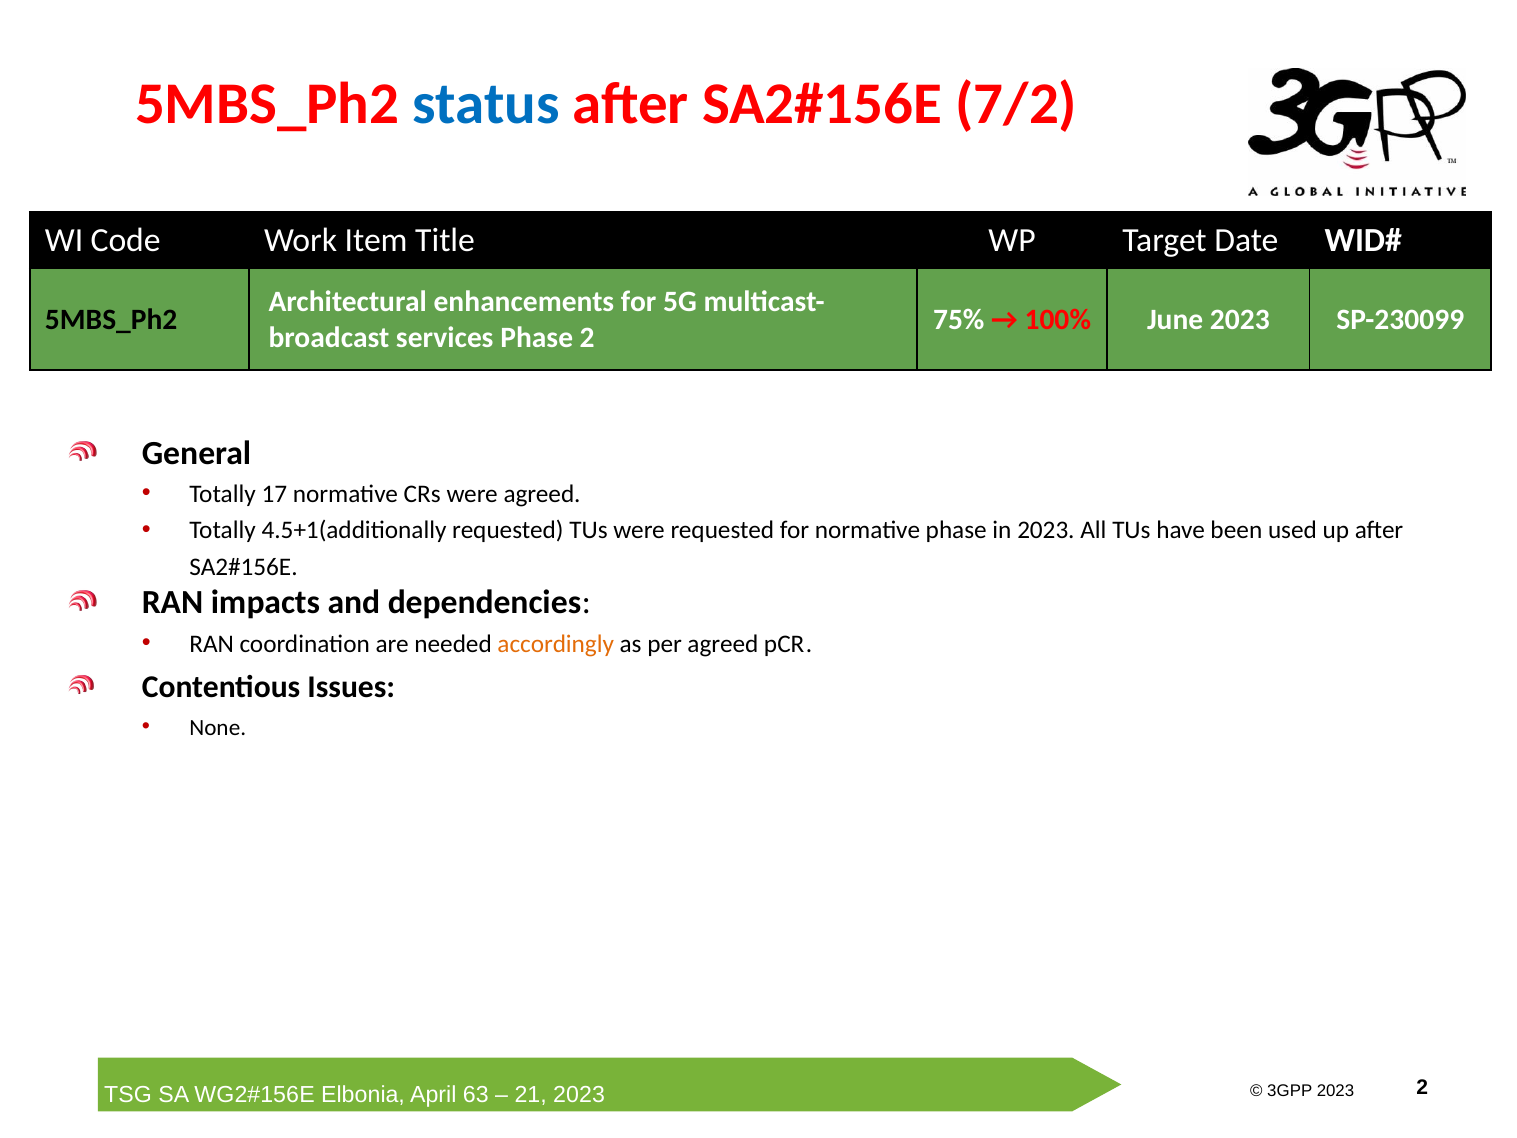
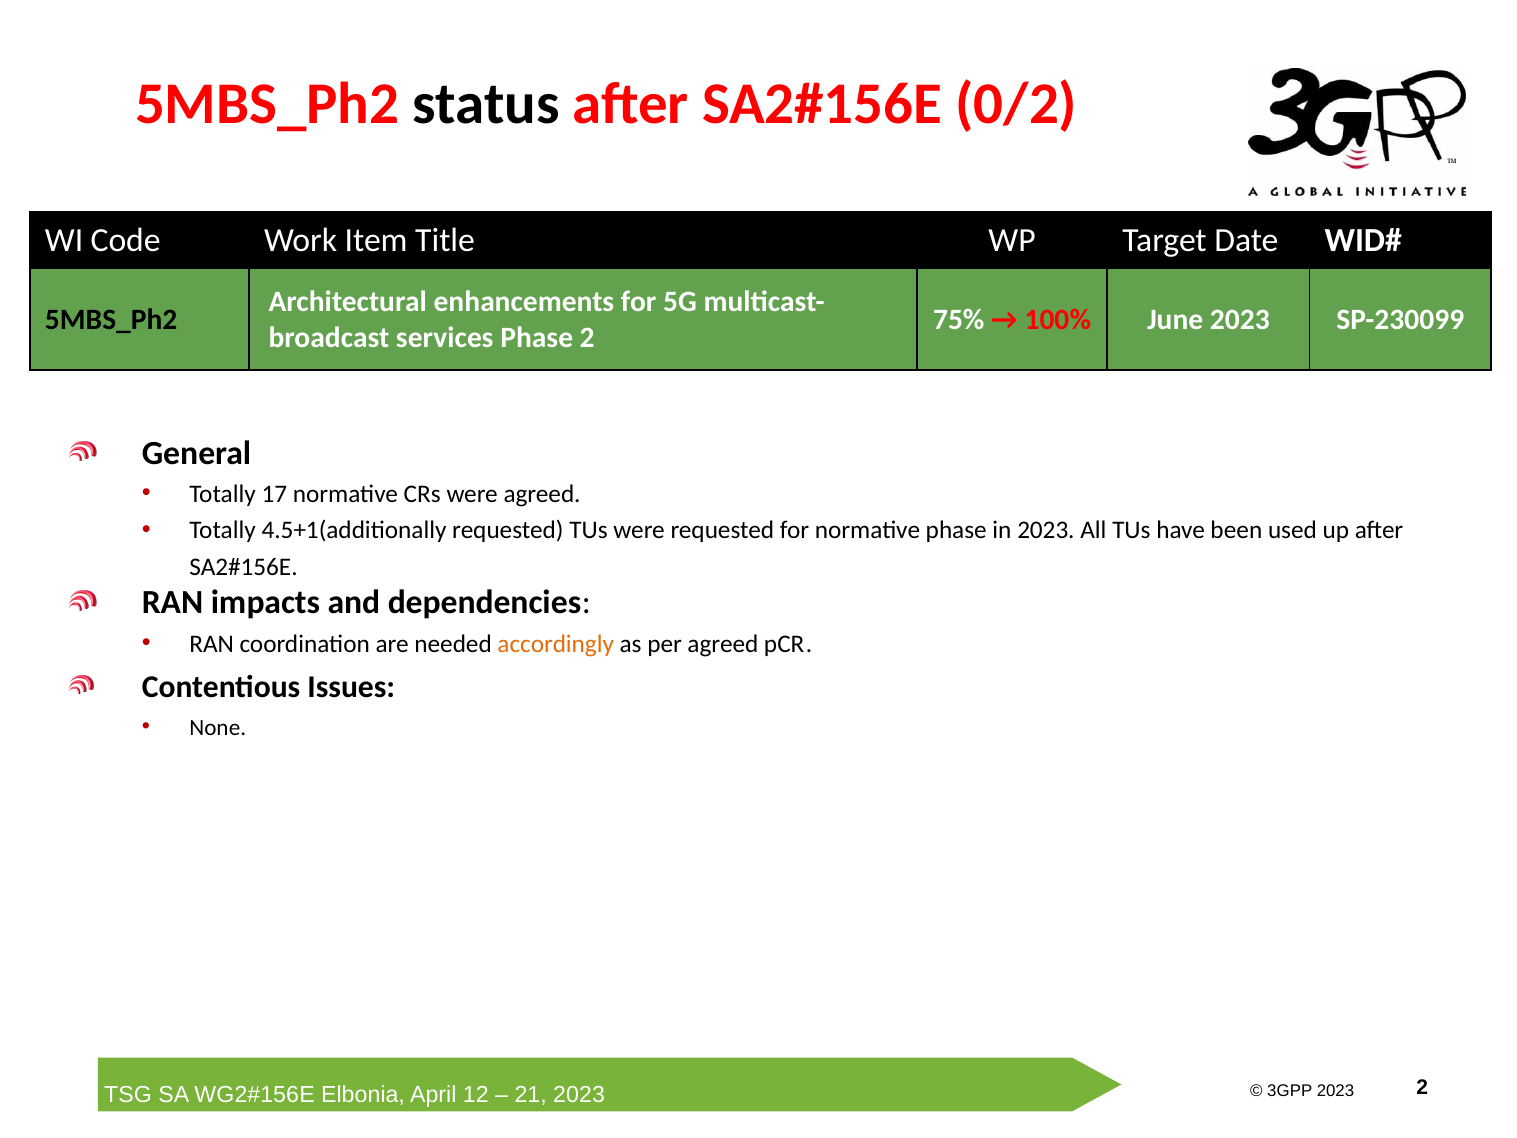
status colour: blue -> black
7/2: 7/2 -> 0/2
63: 63 -> 12
